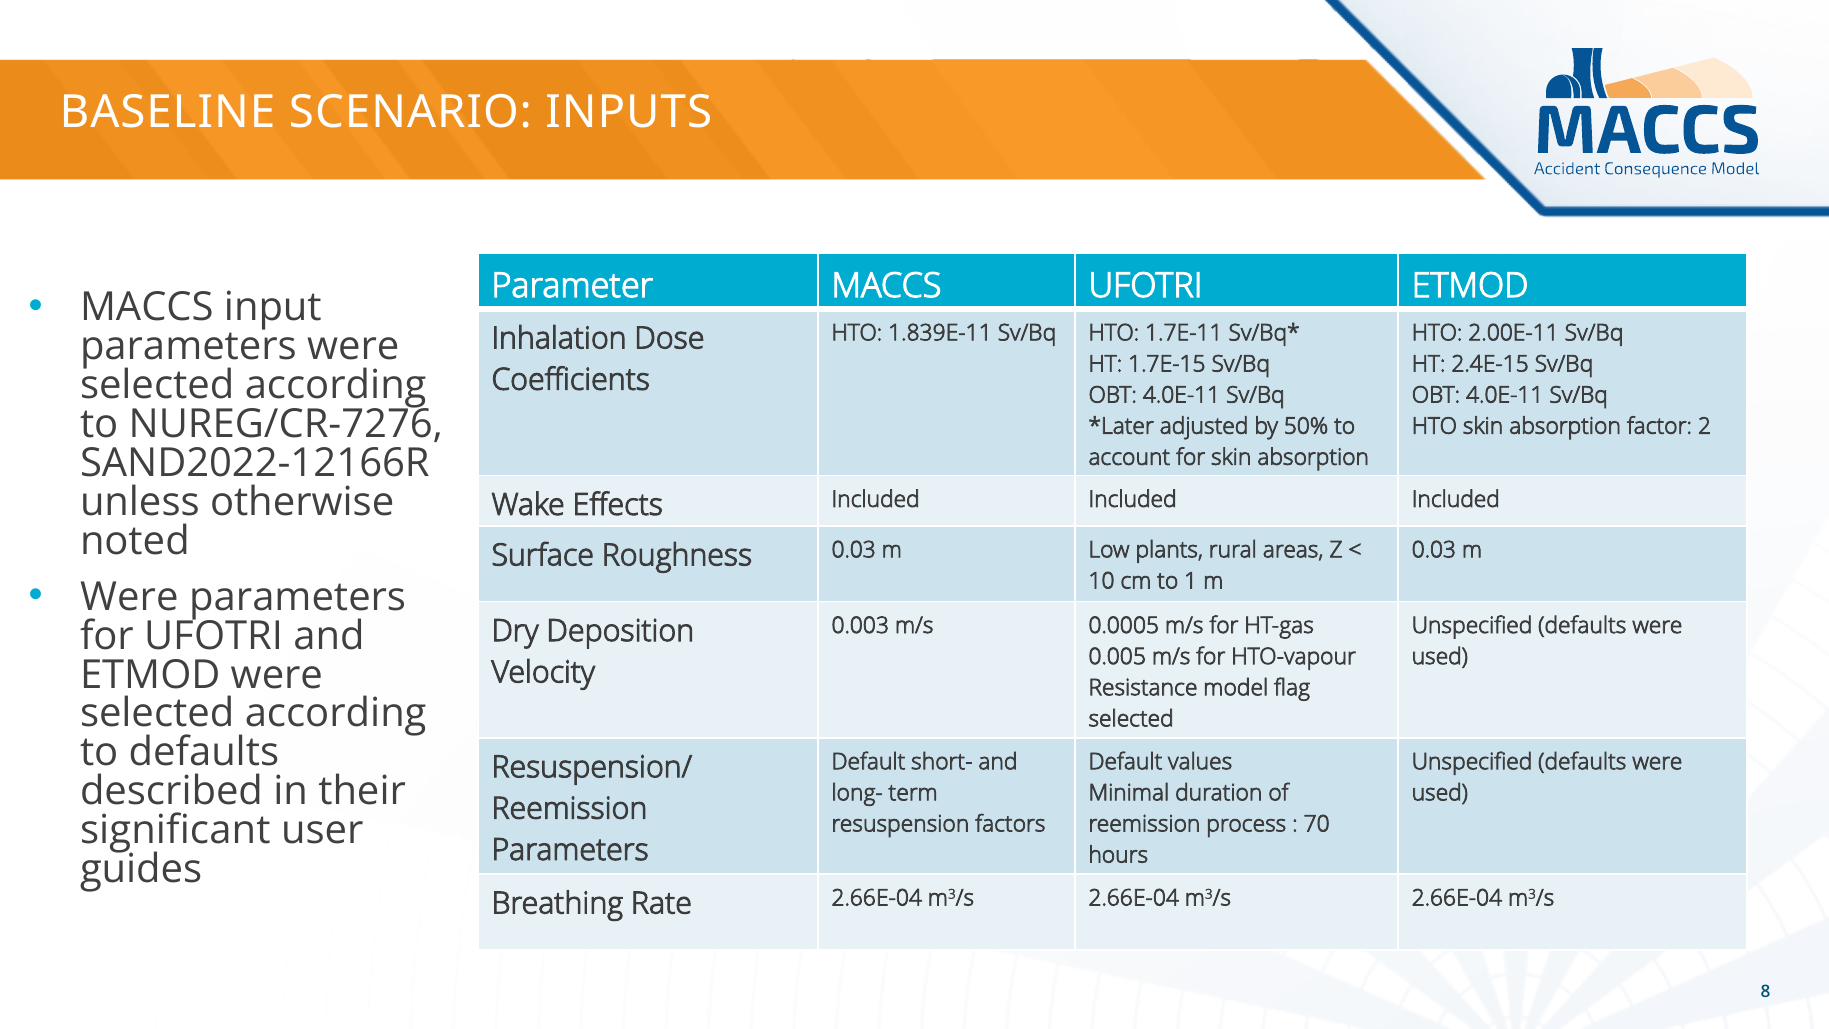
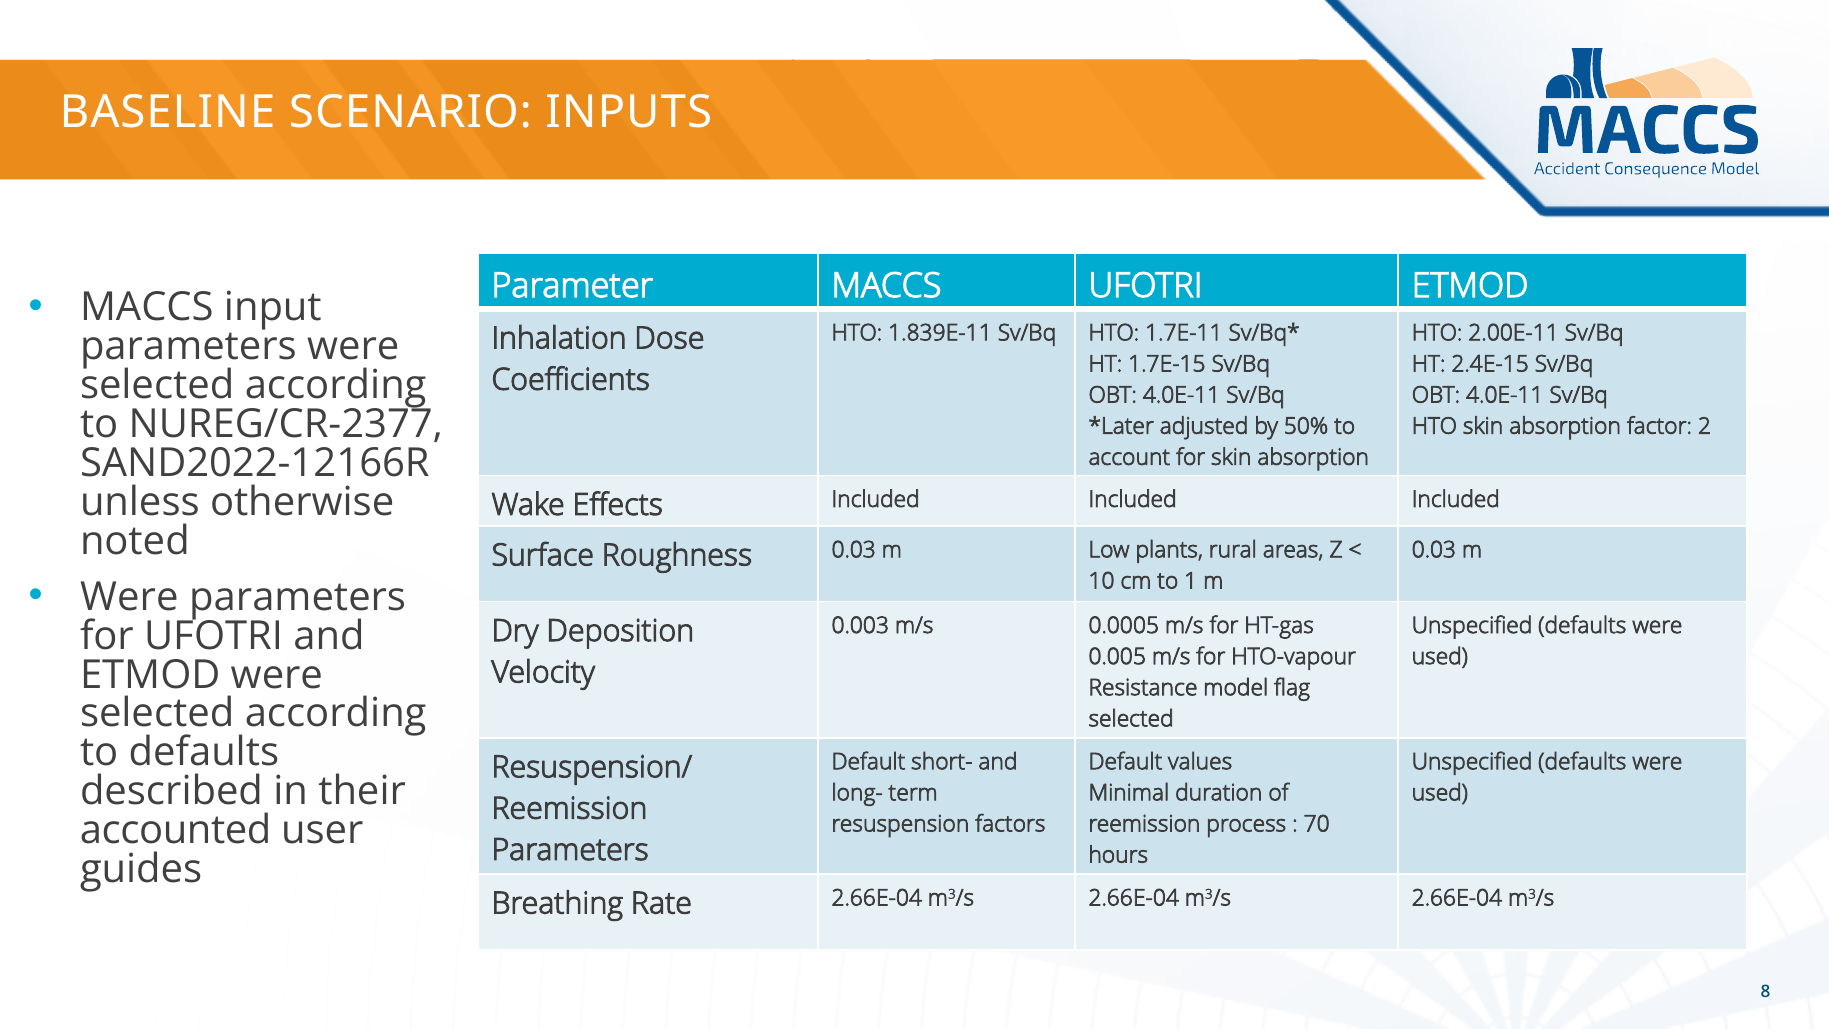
NUREG/CR-7276: NUREG/CR-7276 -> NUREG/CR-2377
significant: significant -> accounted
